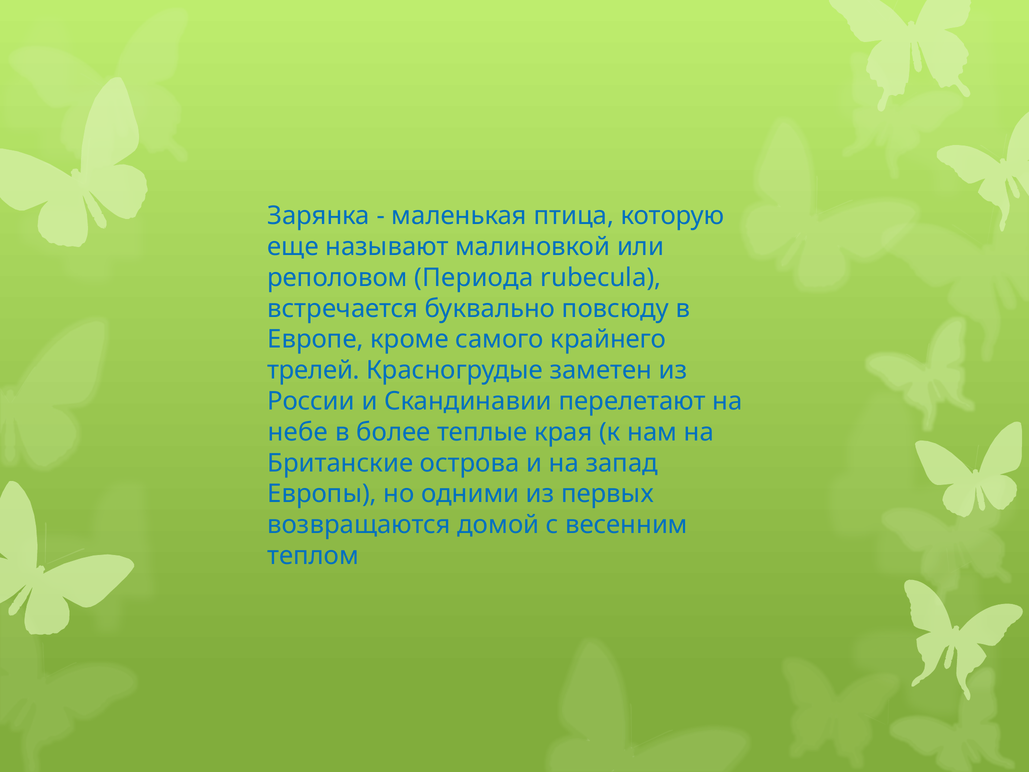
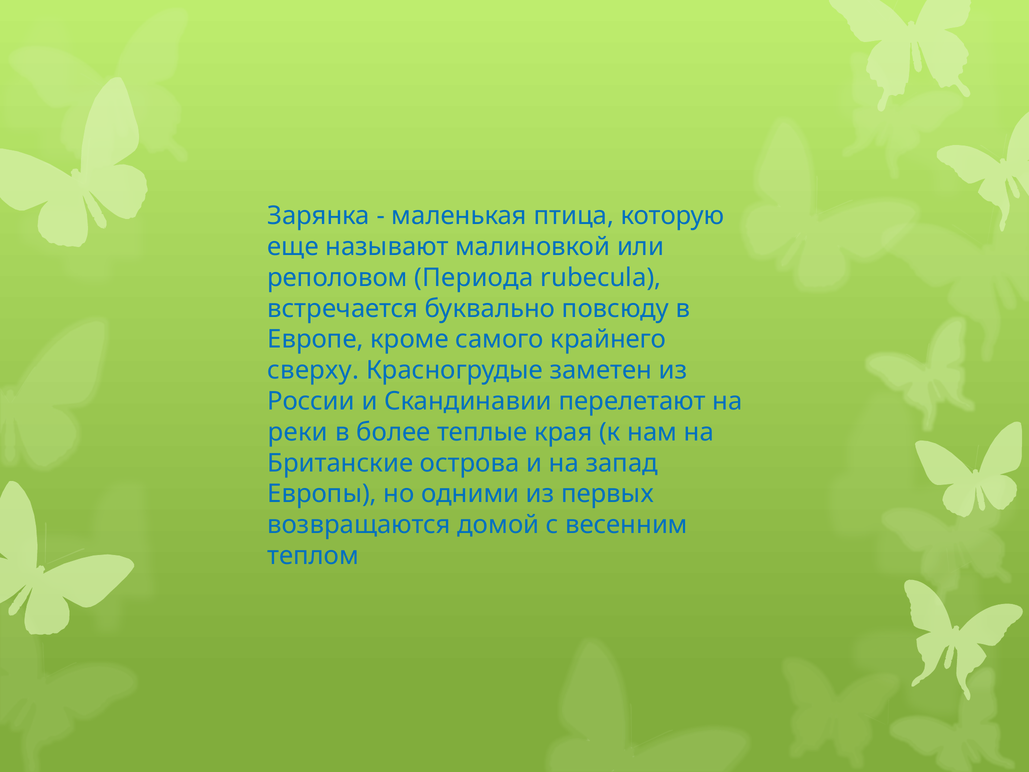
трелей: трелей -> сверху
небе: небе -> реки
